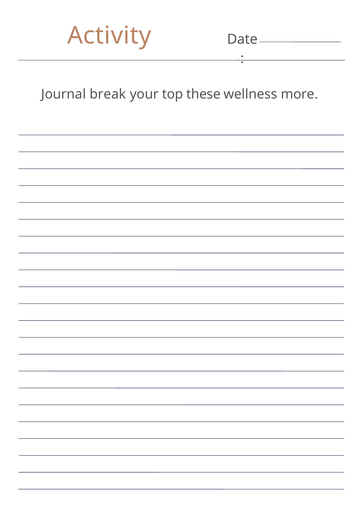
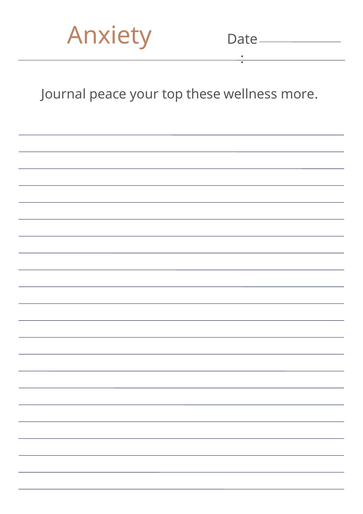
Activity: Activity -> Anxiety
break: break -> peace
